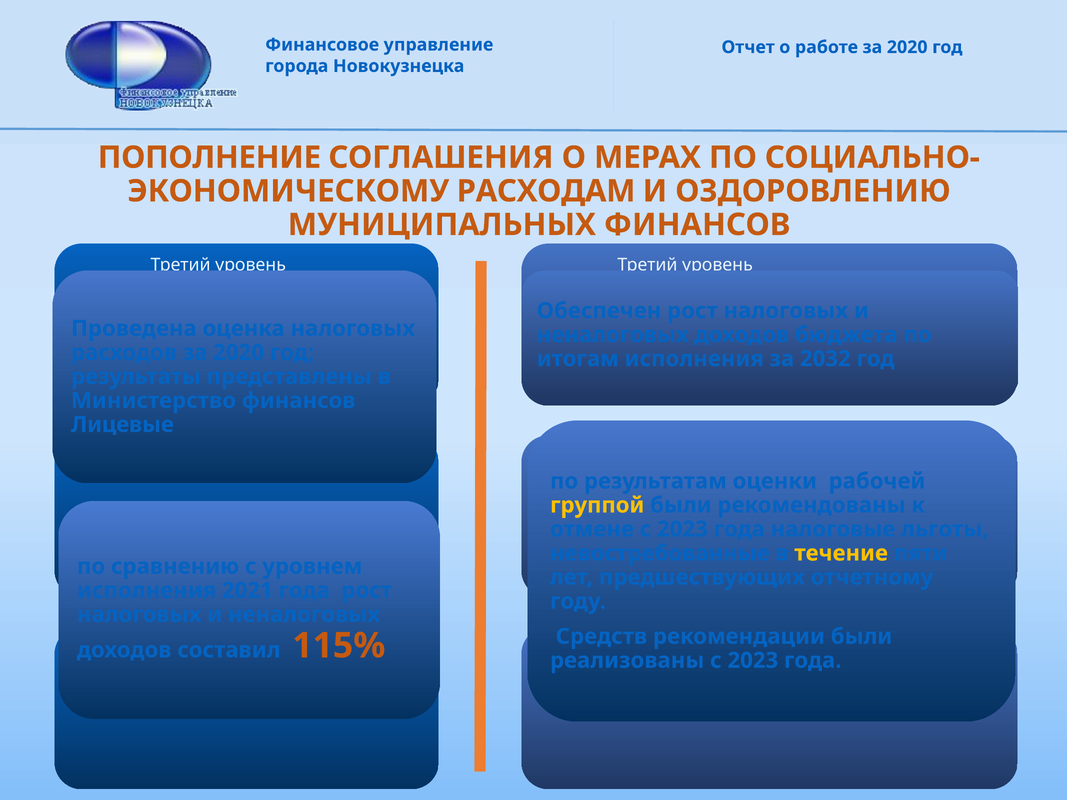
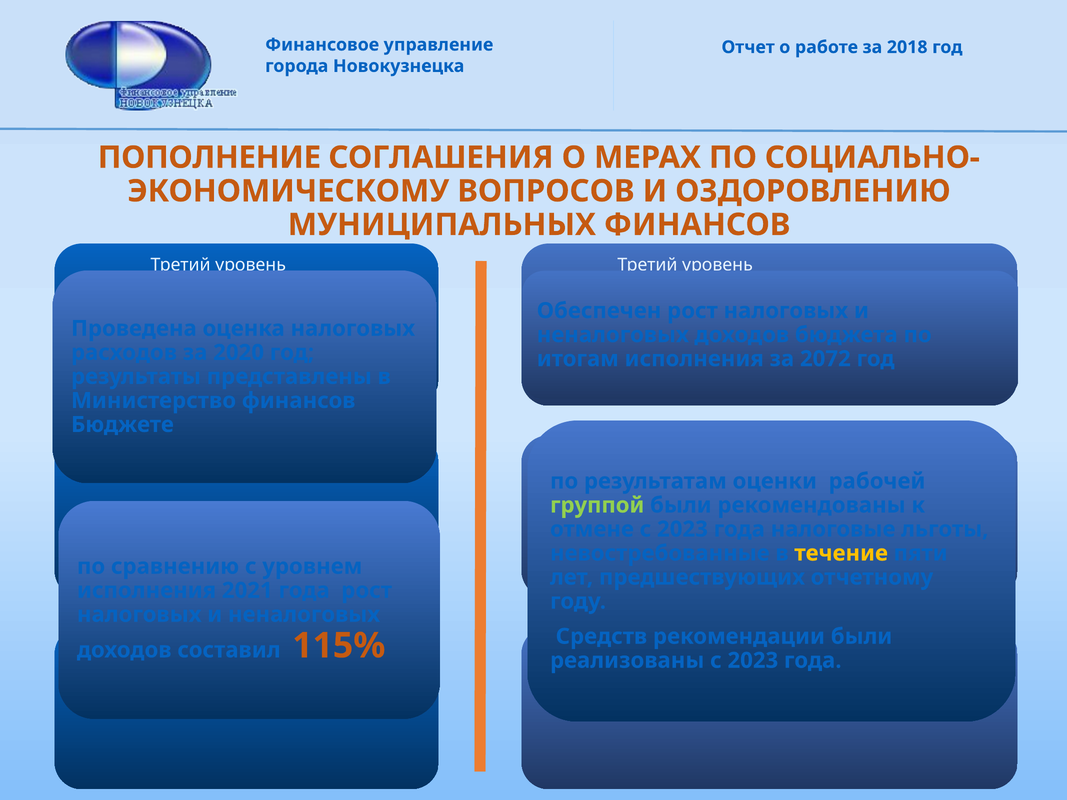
2020 at (907, 47): 2020 -> 2018
РАСХОДАМ: РАСХОДАМ -> ВОПРОСОВ
2032: 2032 -> 2072
Лицевые: Лицевые -> Бюджете
группой colour: yellow -> light green
